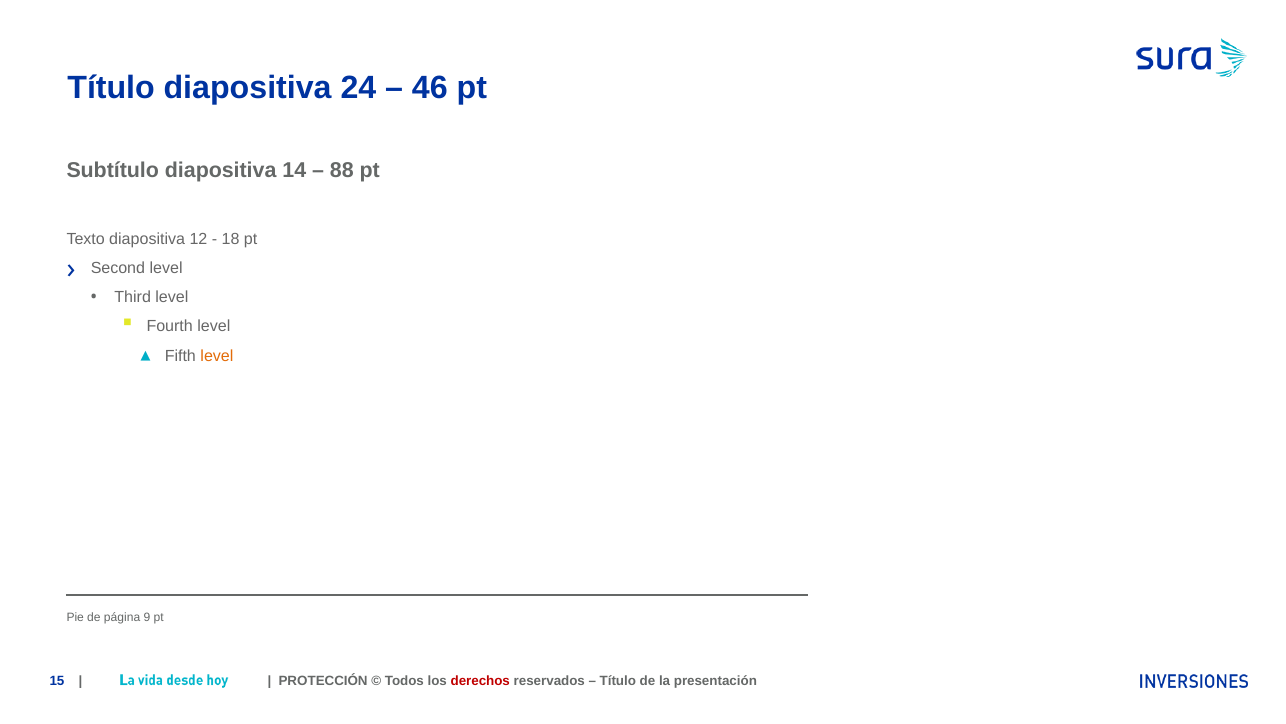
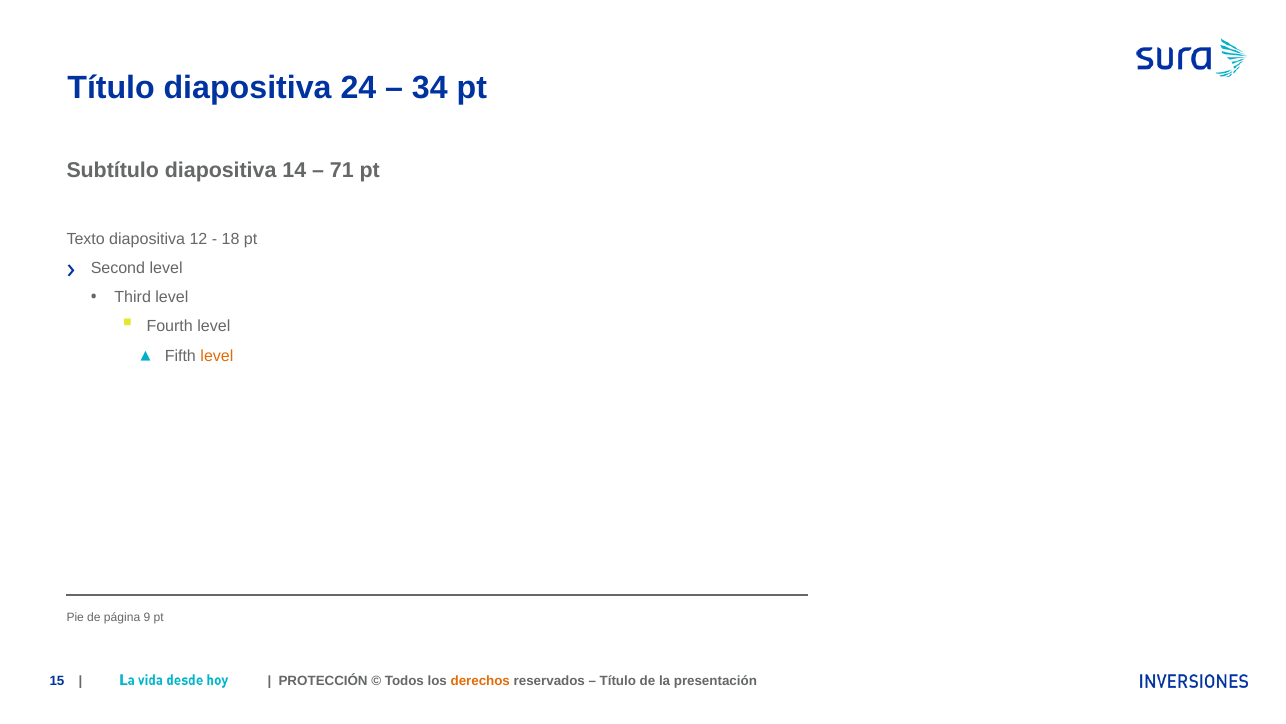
46: 46 -> 34
88: 88 -> 71
derechos colour: red -> orange
